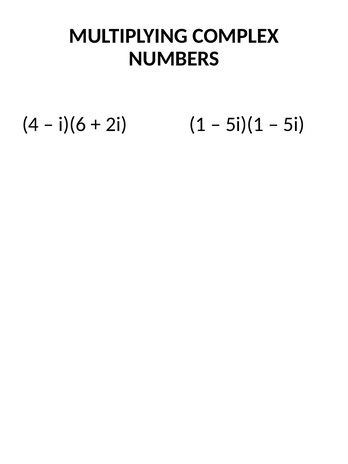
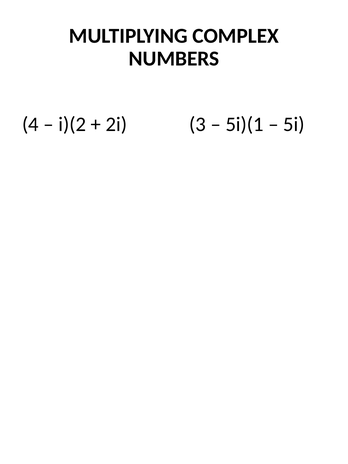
i)(6: i)(6 -> i)(2
1: 1 -> 3
